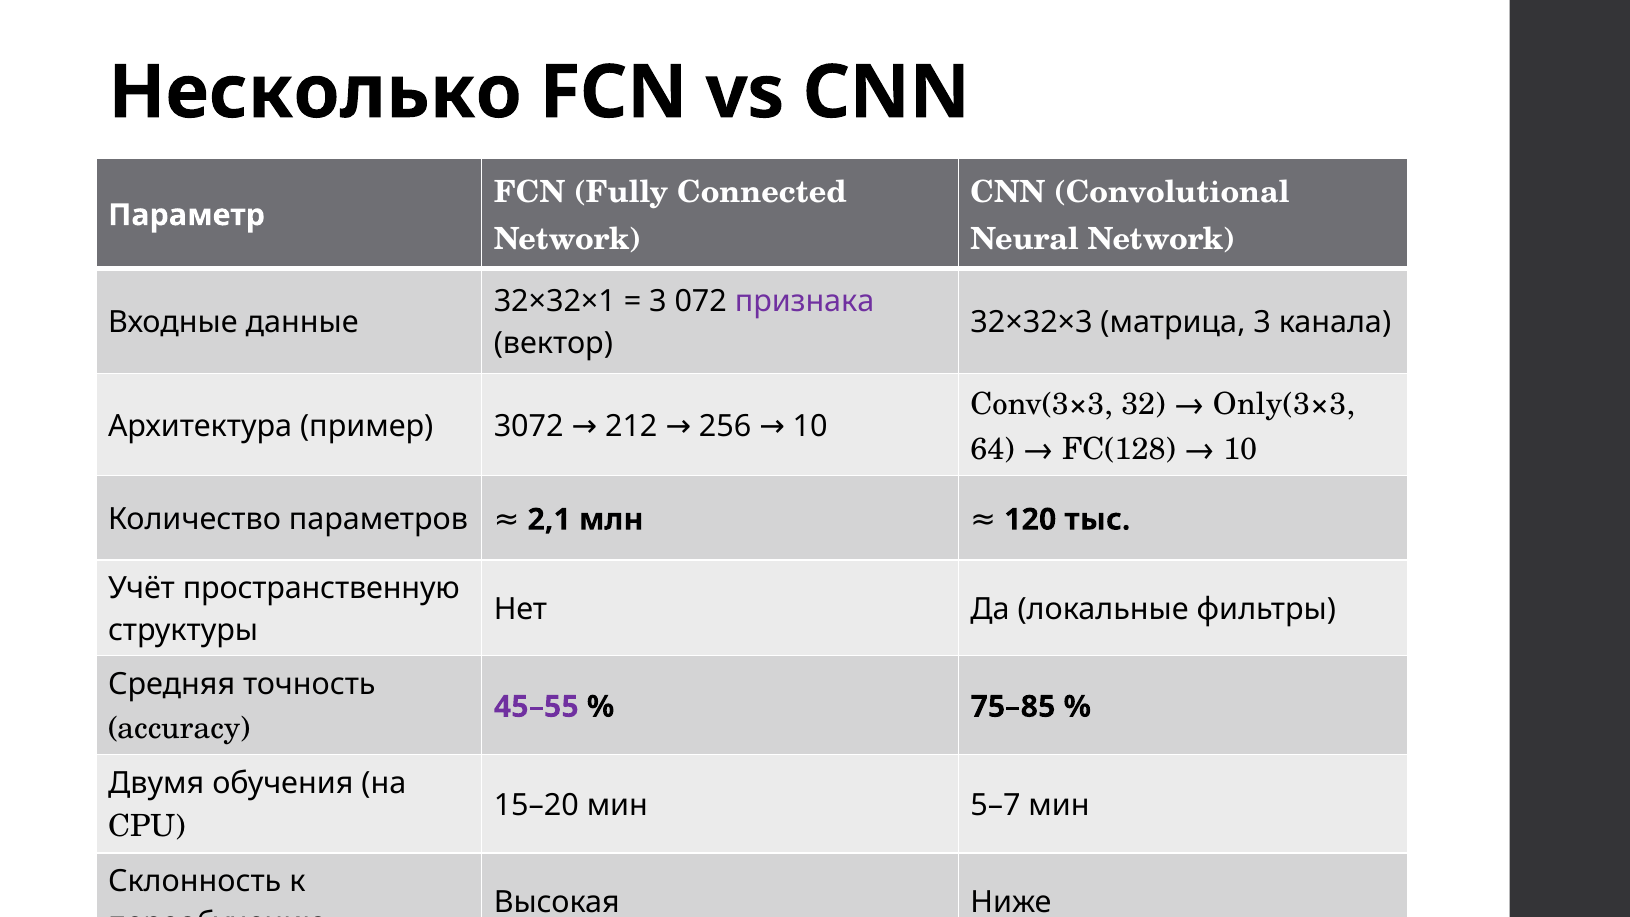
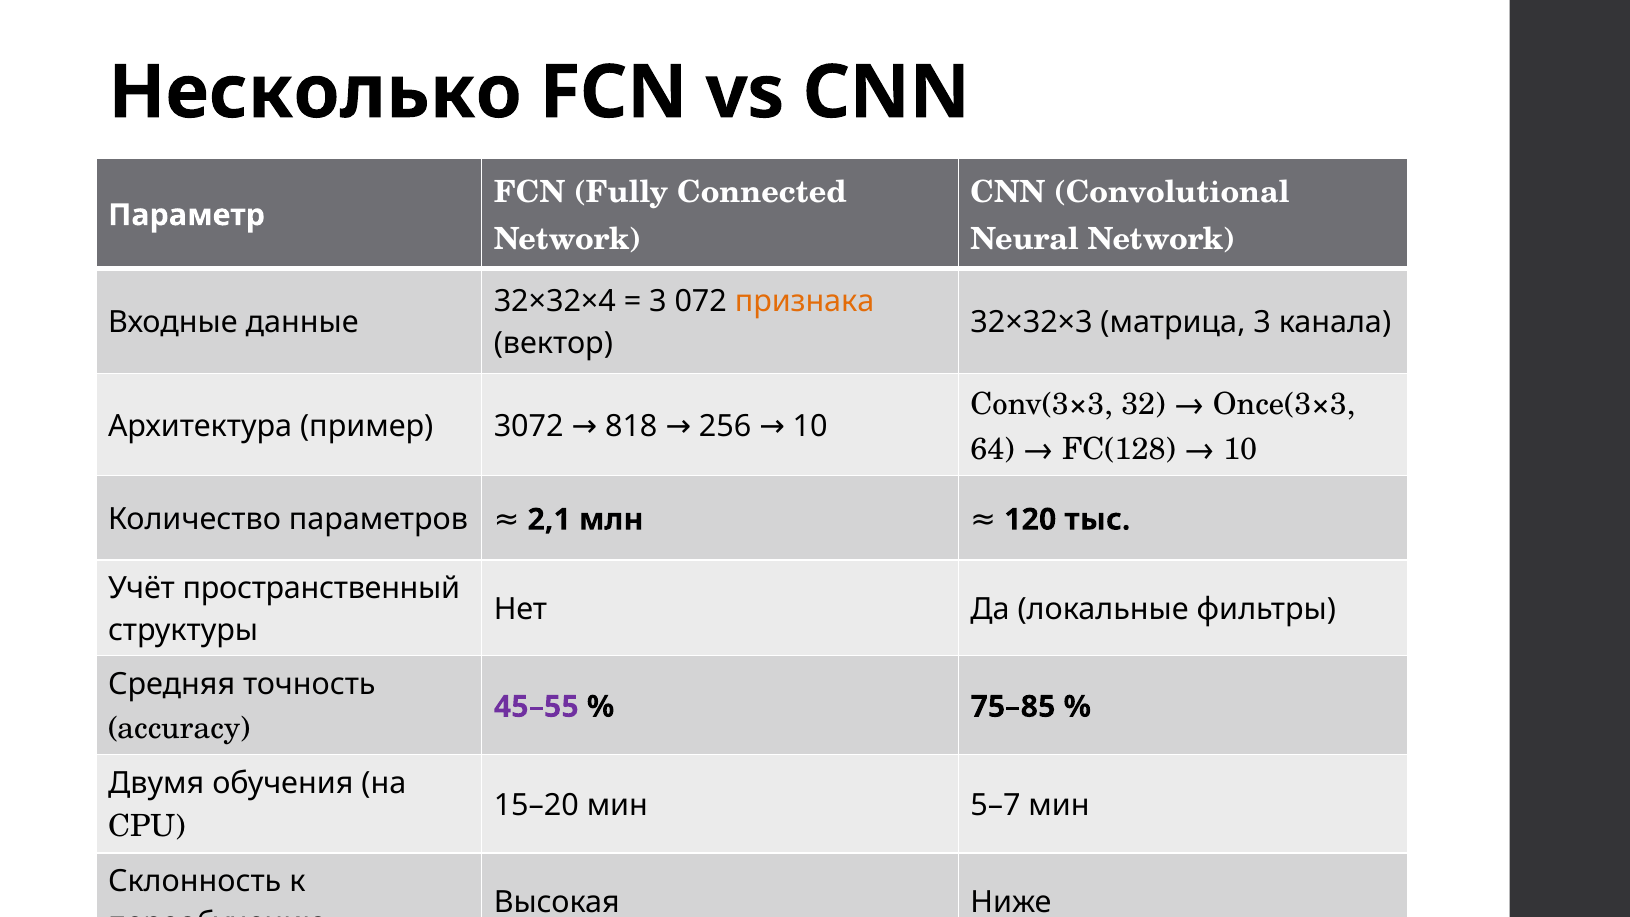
32×32×1: 32×32×1 -> 32×32×4
признака colour: purple -> orange
Only(3×3: Only(3×3 -> Once(3×3
212: 212 -> 818
пространственную: пространственную -> пространственный
